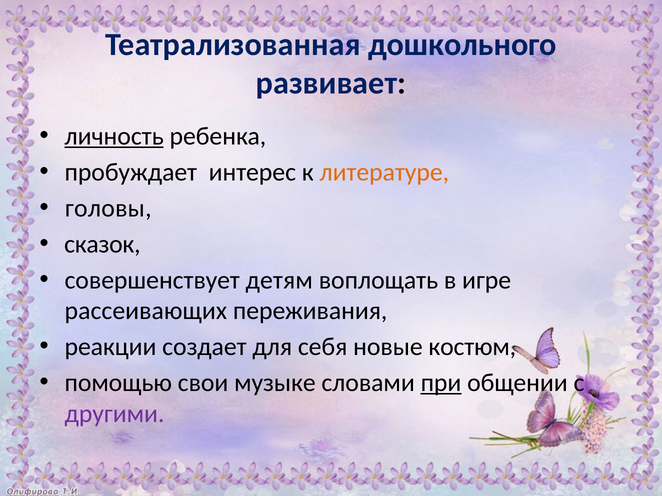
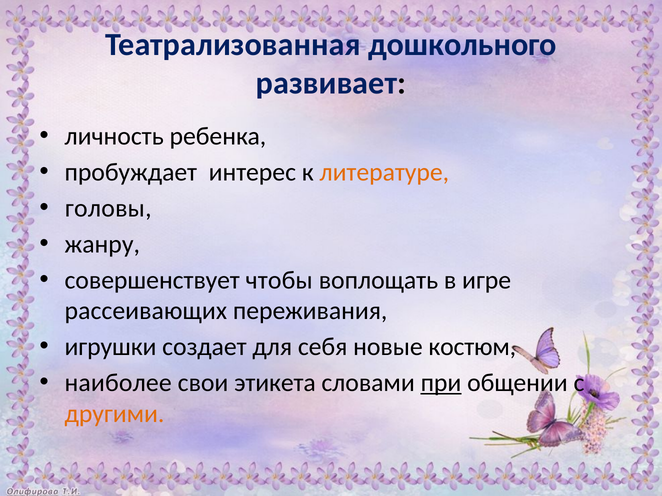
личность underline: present -> none
сказок: сказок -> жанру
детям: детям -> чтобы
реакции: реакции -> игрушки
помощью: помощью -> наиболее
музыке: музыке -> этикета
другими colour: purple -> orange
